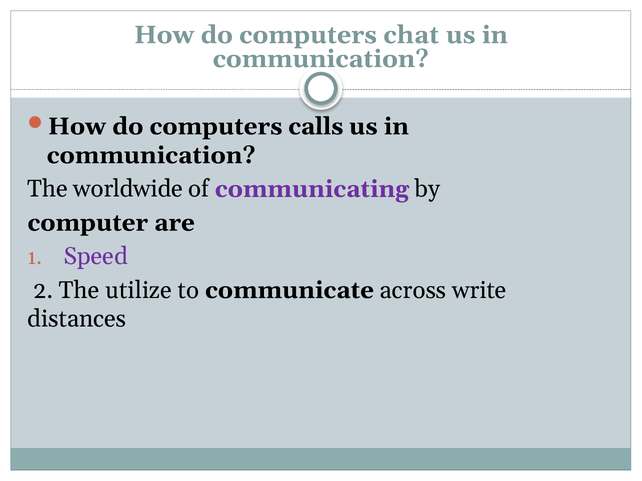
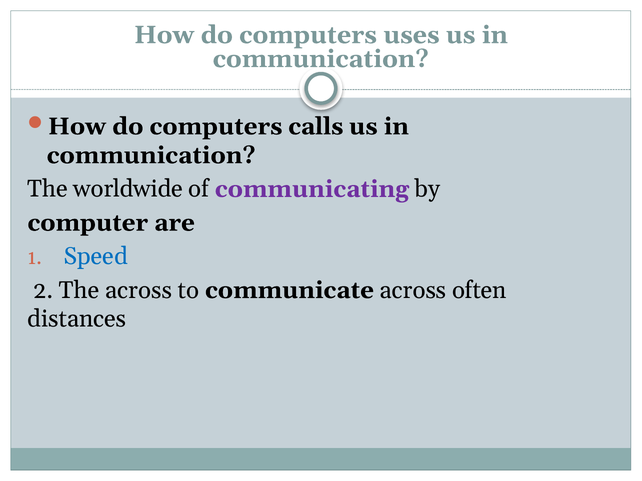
chat: chat -> uses
Speed colour: purple -> blue
The utilize: utilize -> across
write: write -> often
